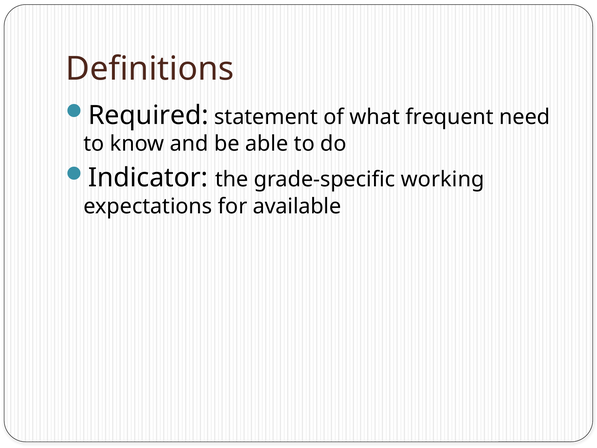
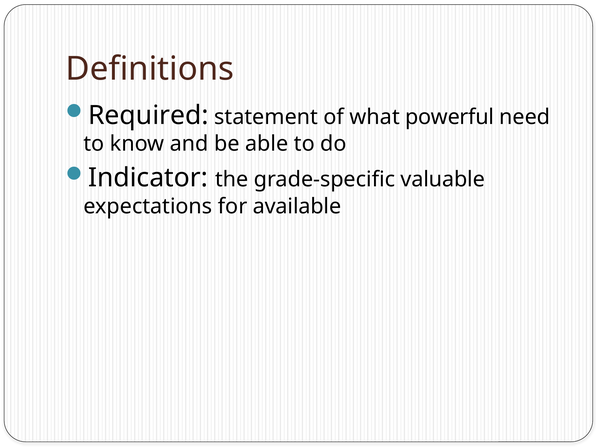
frequent: frequent -> powerful
working: working -> valuable
